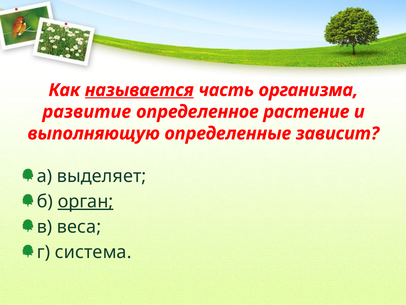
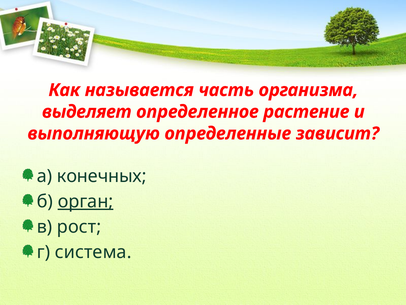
называется underline: present -> none
развитие: развитие -> выделяет
выделяет: выделяет -> конечных
веса: веса -> рост
